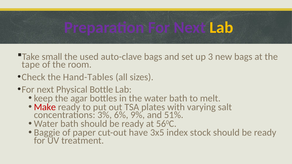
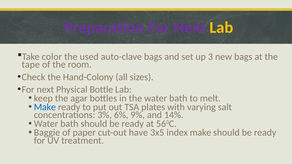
small: small -> color
Hand-Tables: Hand-Tables -> Hand-Colony
Make at (45, 107) colour: red -> blue
51%: 51% -> 14%
index stock: stock -> make
